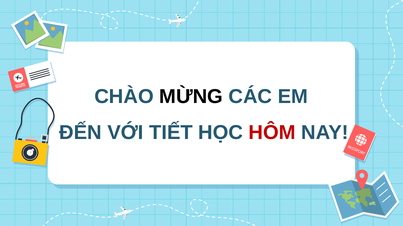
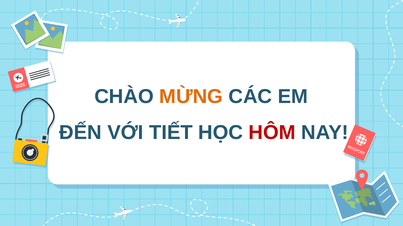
MỪNG colour: black -> orange
